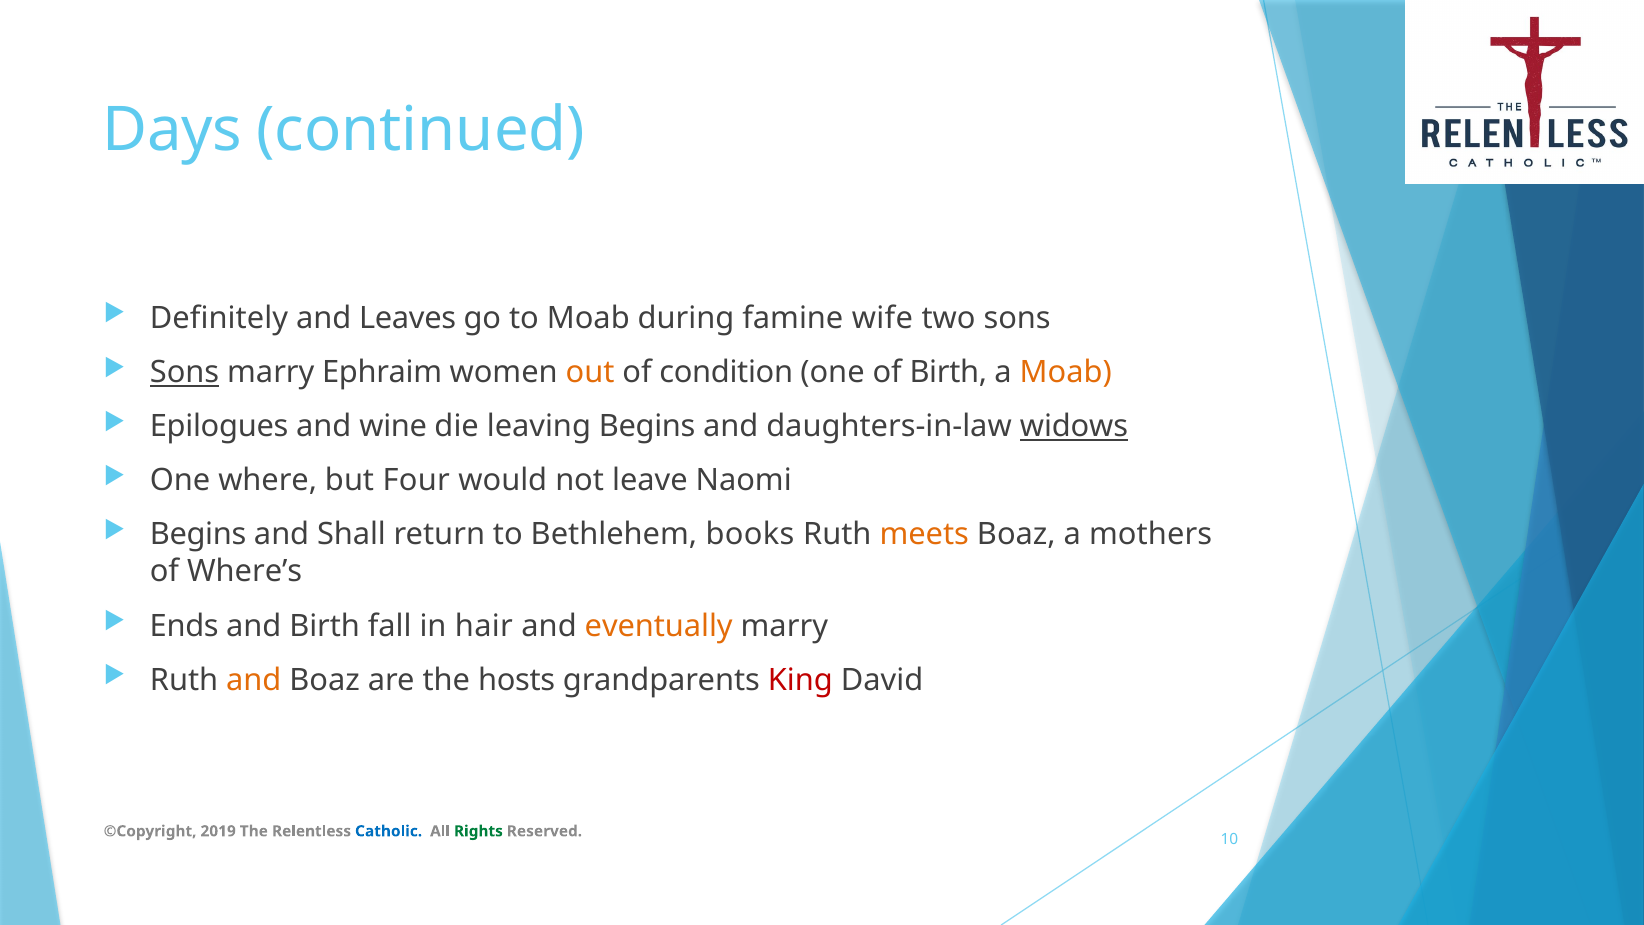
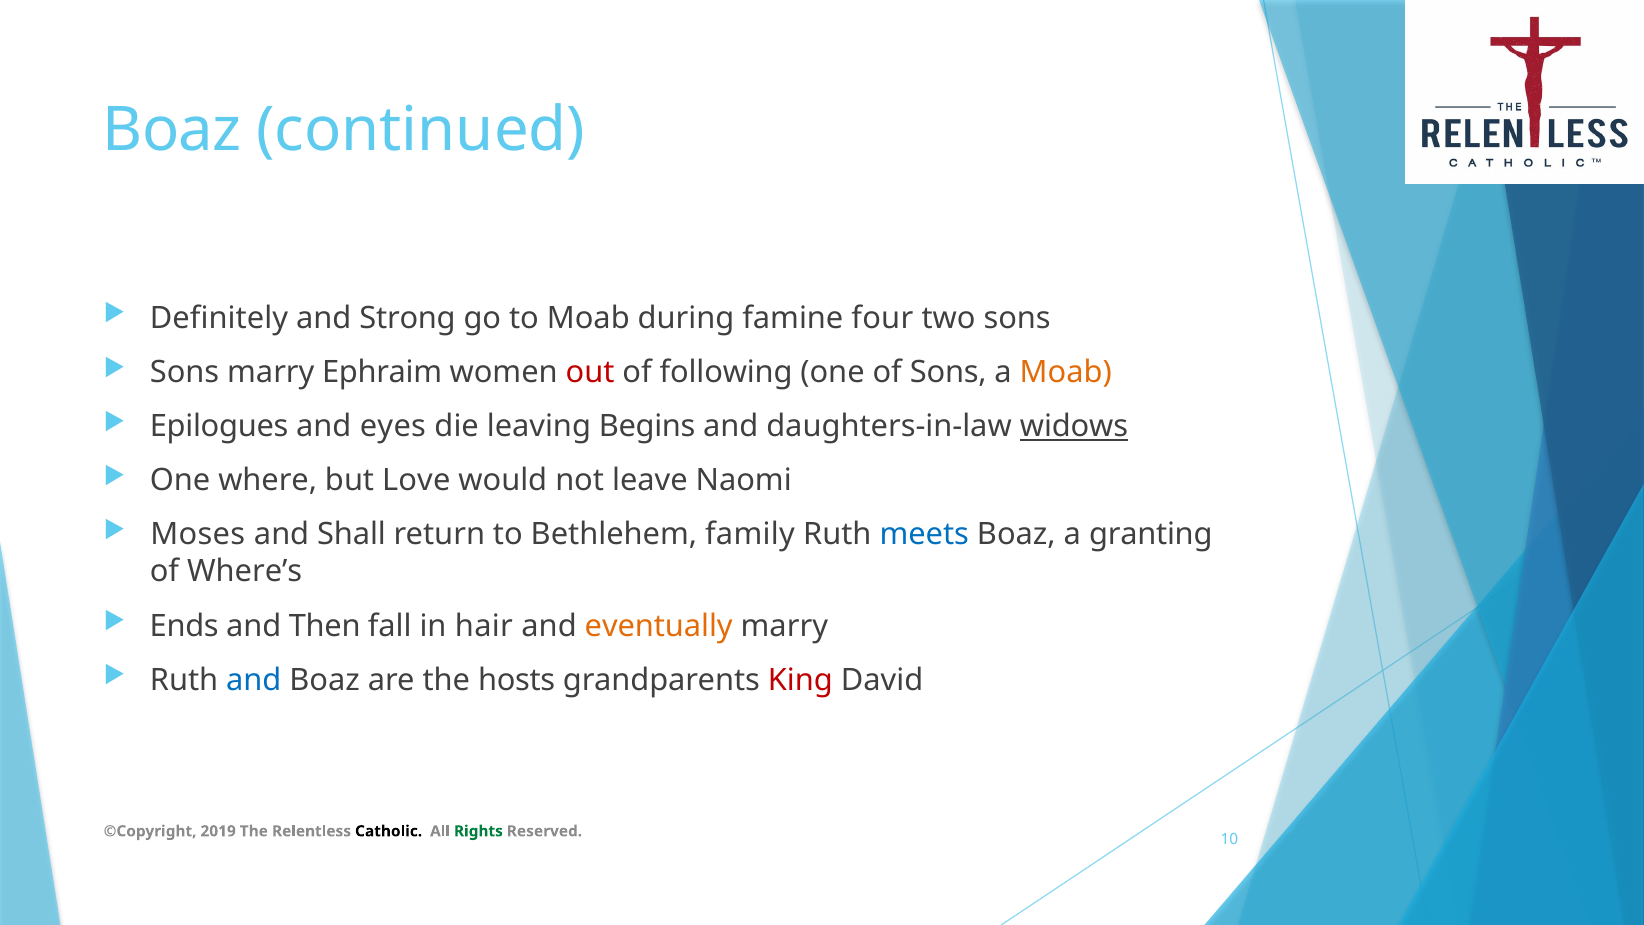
Days at (172, 130): Days -> Boaz
Leaves: Leaves -> Strong
wife: wife -> four
Sons at (185, 372) underline: present -> none
out colour: orange -> red
condition: condition -> following
of Birth: Birth -> Sons
wine: wine -> eyes
Four: Four -> Love
Begins at (198, 535): Begins -> Moses
books: books -> family
meets colour: orange -> blue
mothers: mothers -> granting
and Birth: Birth -> Then
and at (254, 680) colour: orange -> blue
Catholic colour: blue -> black
